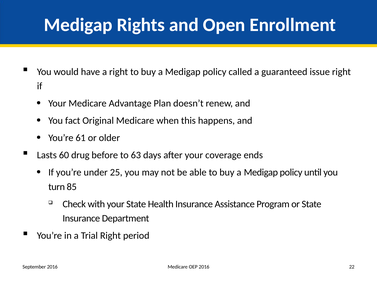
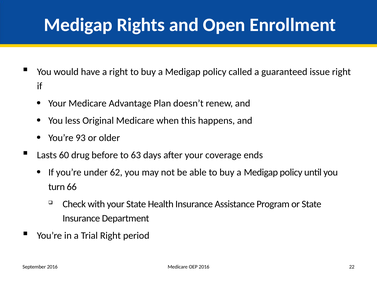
fact: fact -> less
61: 61 -> 93
25: 25 -> 62
85: 85 -> 66
